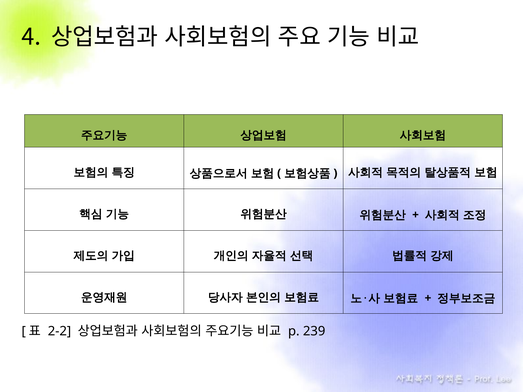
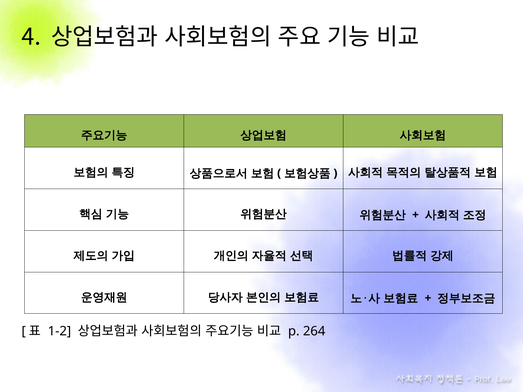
2-2: 2-2 -> 1-2
239: 239 -> 264
